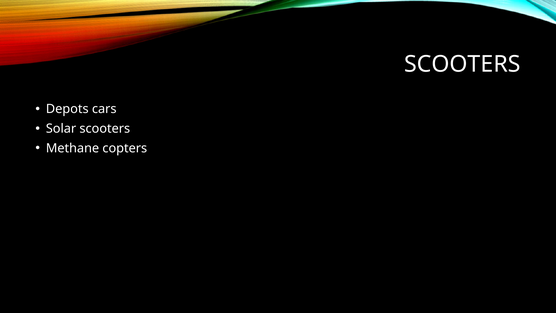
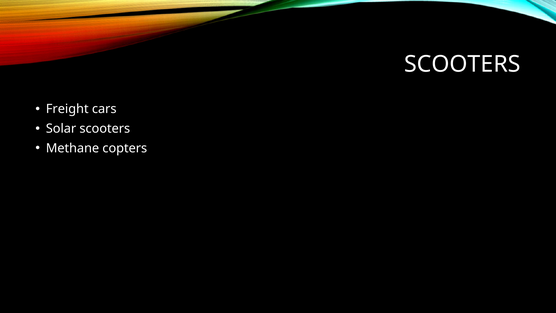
Depots: Depots -> Freight
